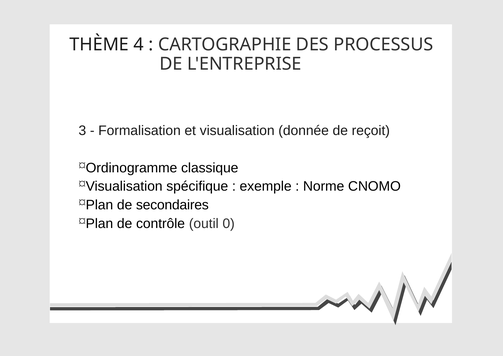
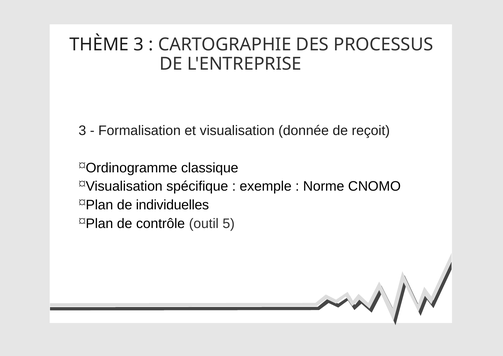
THÈME 4: 4 -> 3
secondaires: secondaires -> individuelles
0: 0 -> 5
